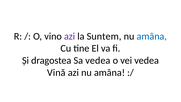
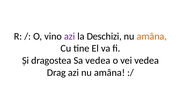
Suntem: Suntem -> Deschizi
amâna at (152, 36) colour: blue -> orange
Vină: Vină -> Drag
